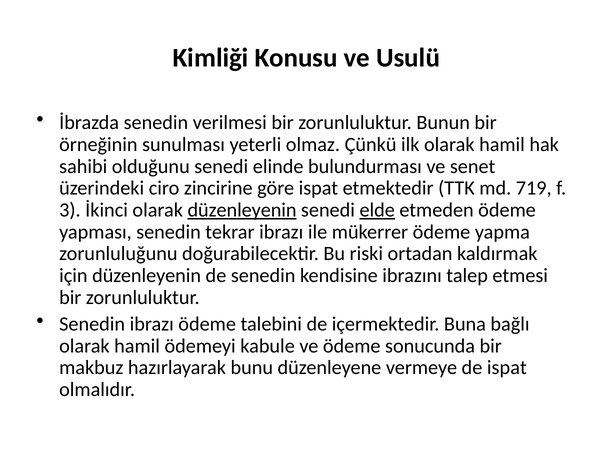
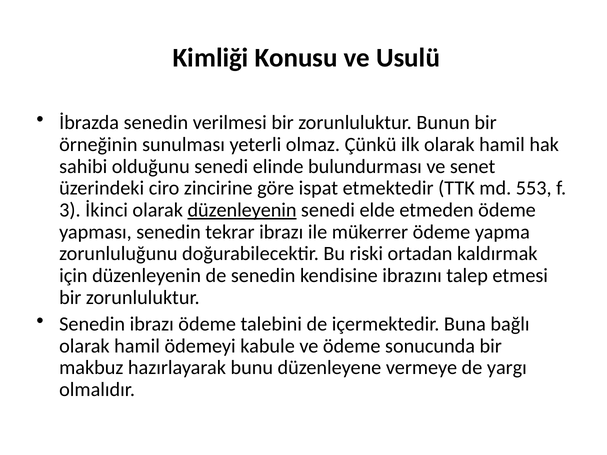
719: 719 -> 553
elde underline: present -> none
de ispat: ispat -> yargı
